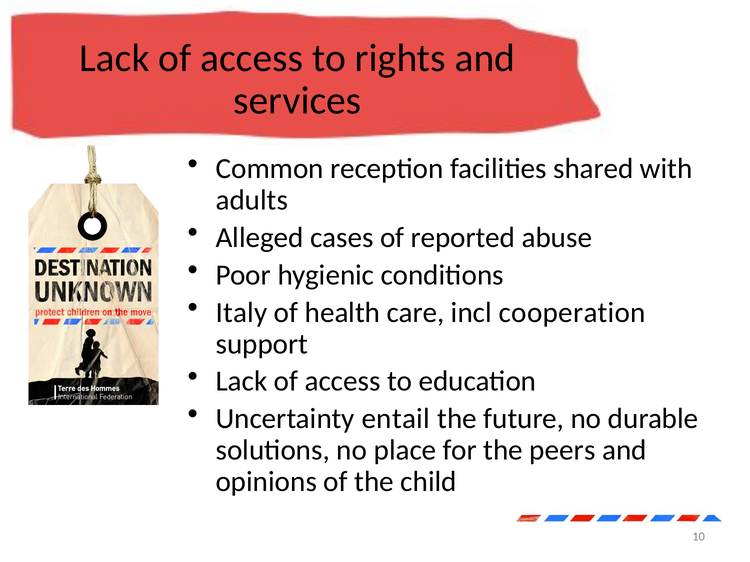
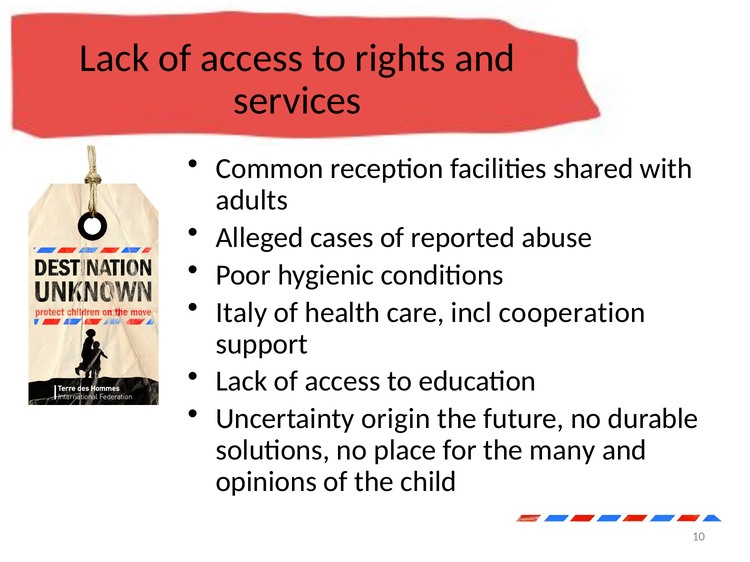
entail: entail -> origin
peers: peers -> many
